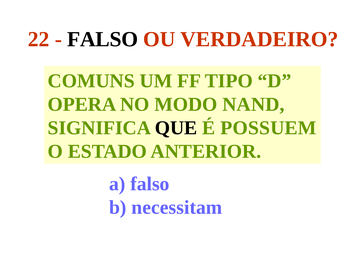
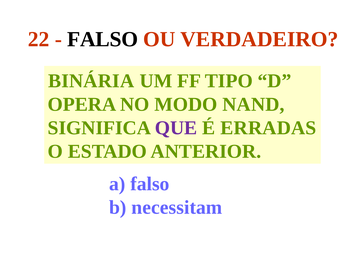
COMUNS: COMUNS -> BINÁRIA
QUE colour: black -> purple
POSSUEM: POSSUEM -> ERRADAS
